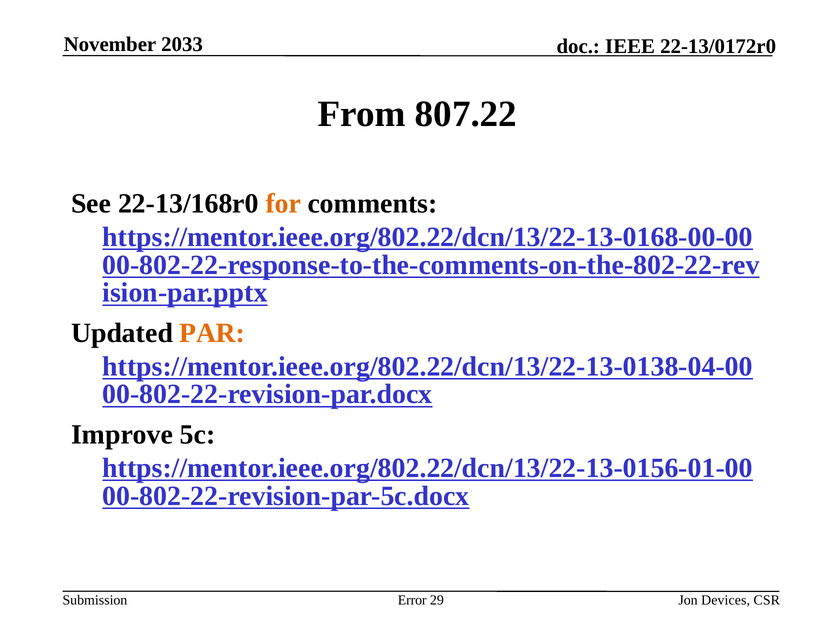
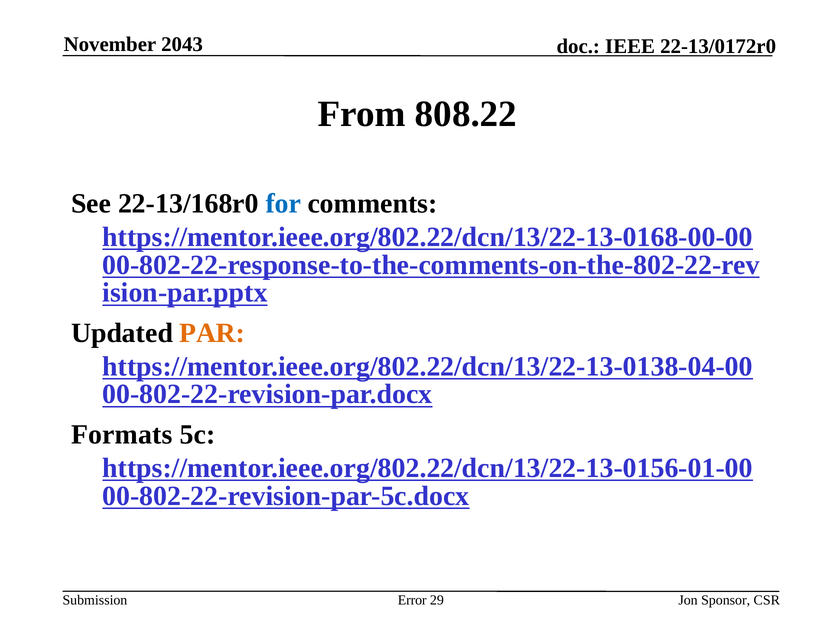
2033: 2033 -> 2043
807.22: 807.22 -> 808.22
for colour: orange -> blue
Improve: Improve -> Formats
Devices: Devices -> Sponsor
